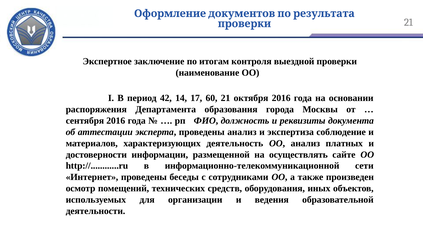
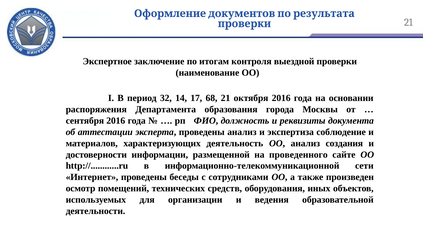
42: 42 -> 32
60: 60 -> 68
платных: платных -> создания
осуществлять: осуществлять -> проведенного
